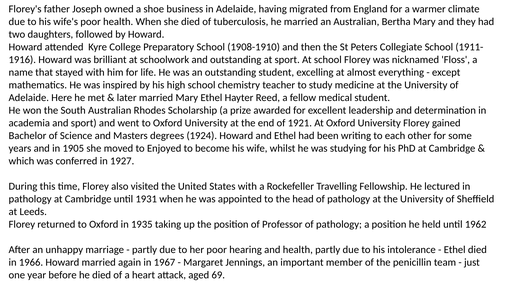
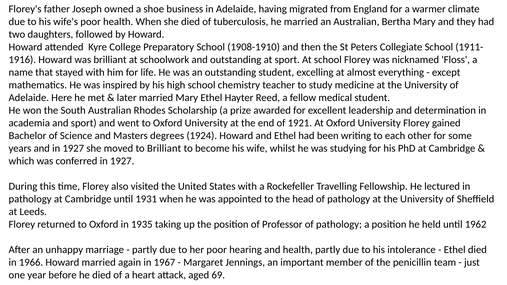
and in 1905: 1905 -> 1927
to Enjoyed: Enjoyed -> Brilliant
